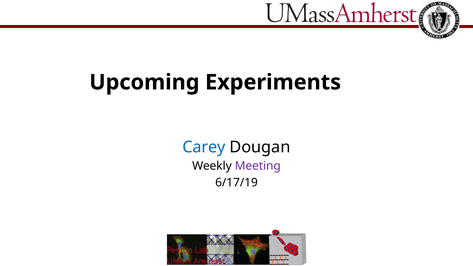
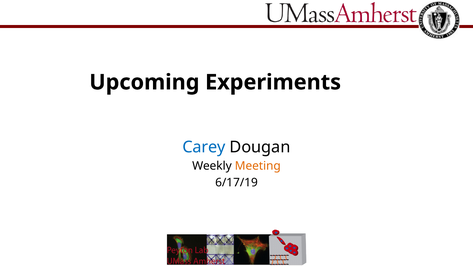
Meeting colour: purple -> orange
